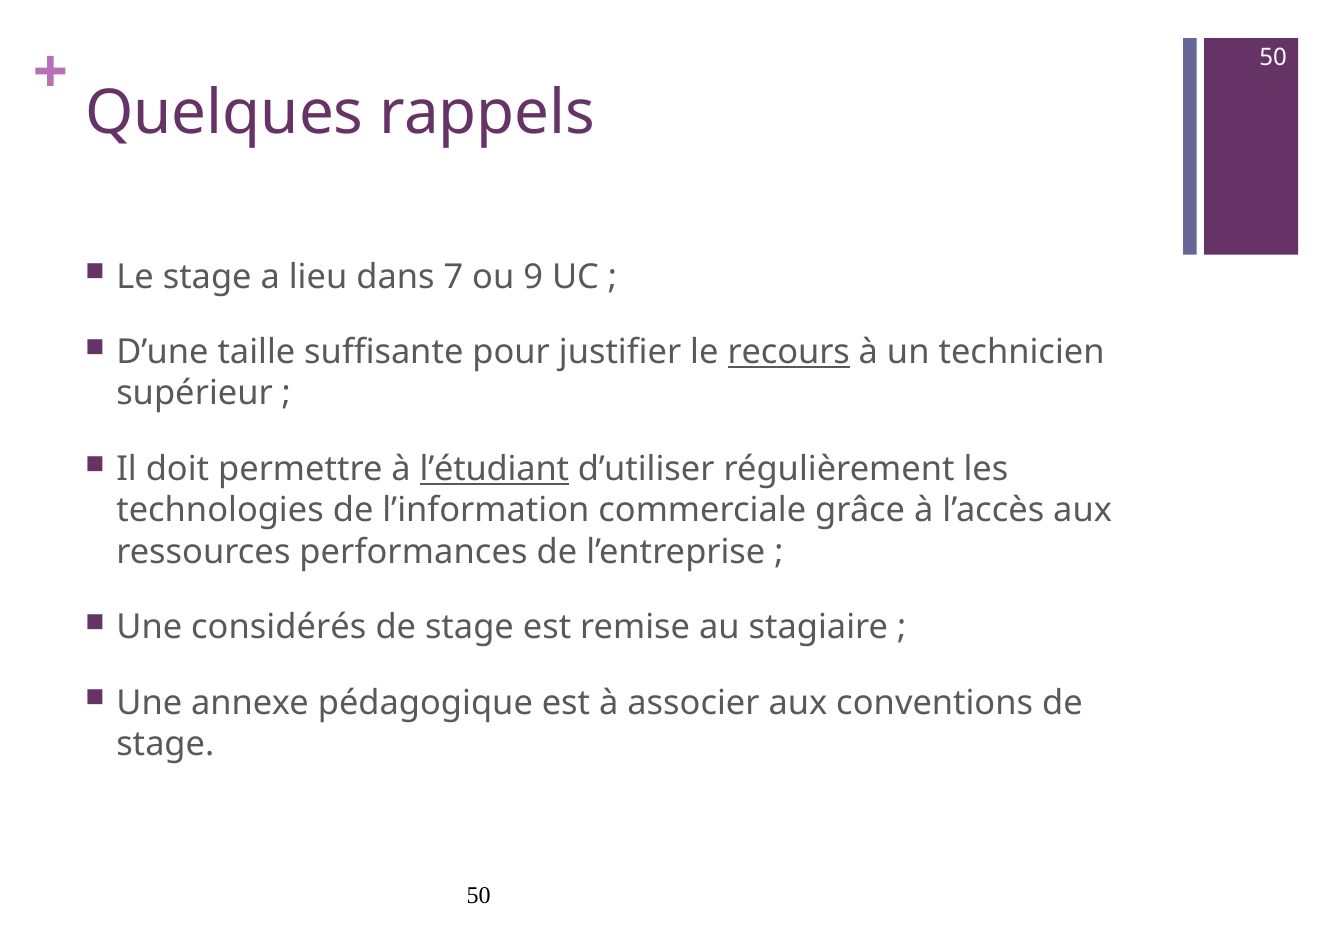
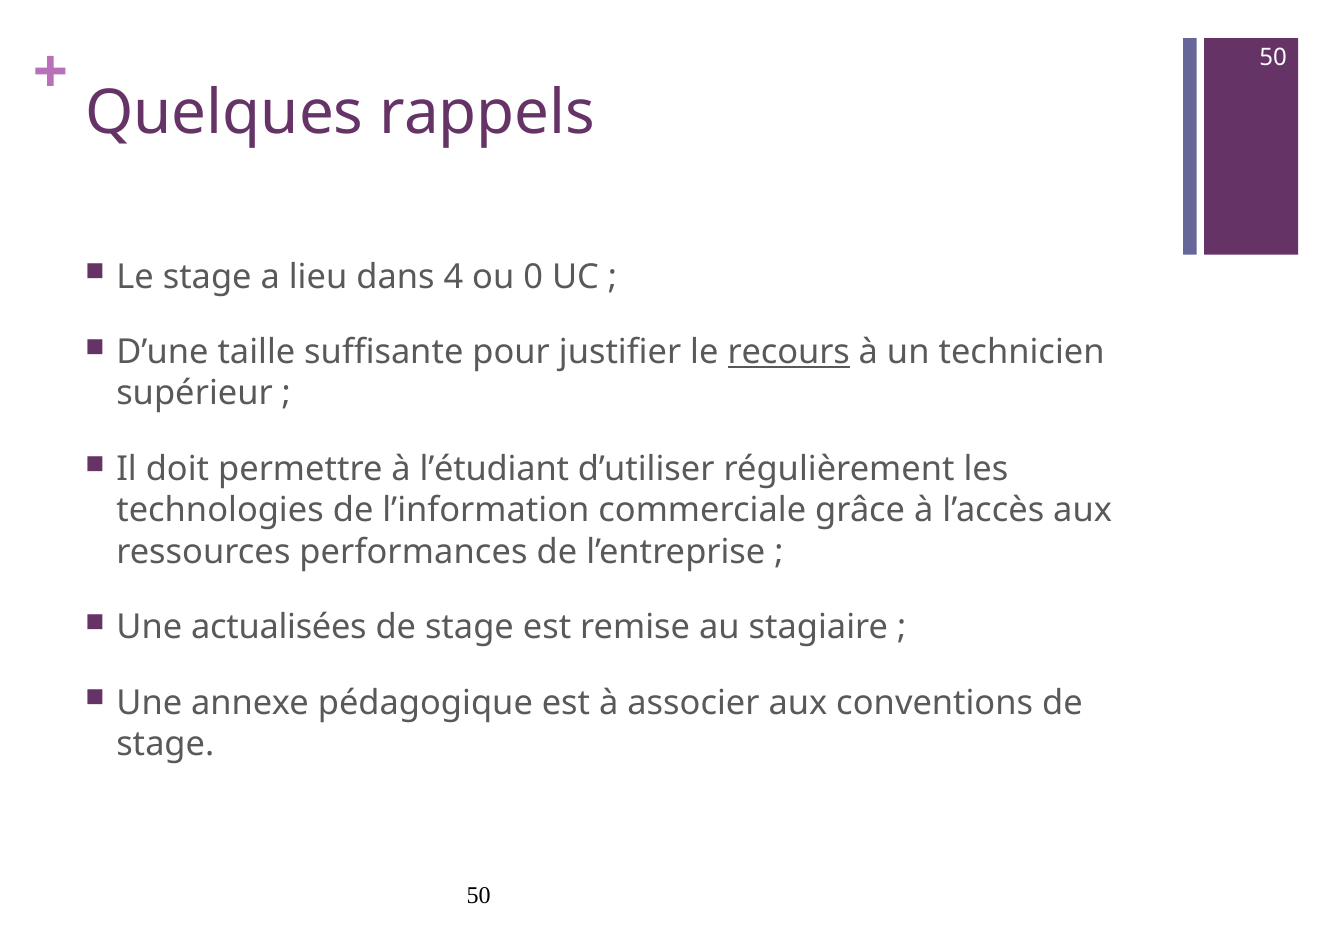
7: 7 -> 4
9: 9 -> 0
l’étudiant underline: present -> none
considérés: considérés -> actualisées
